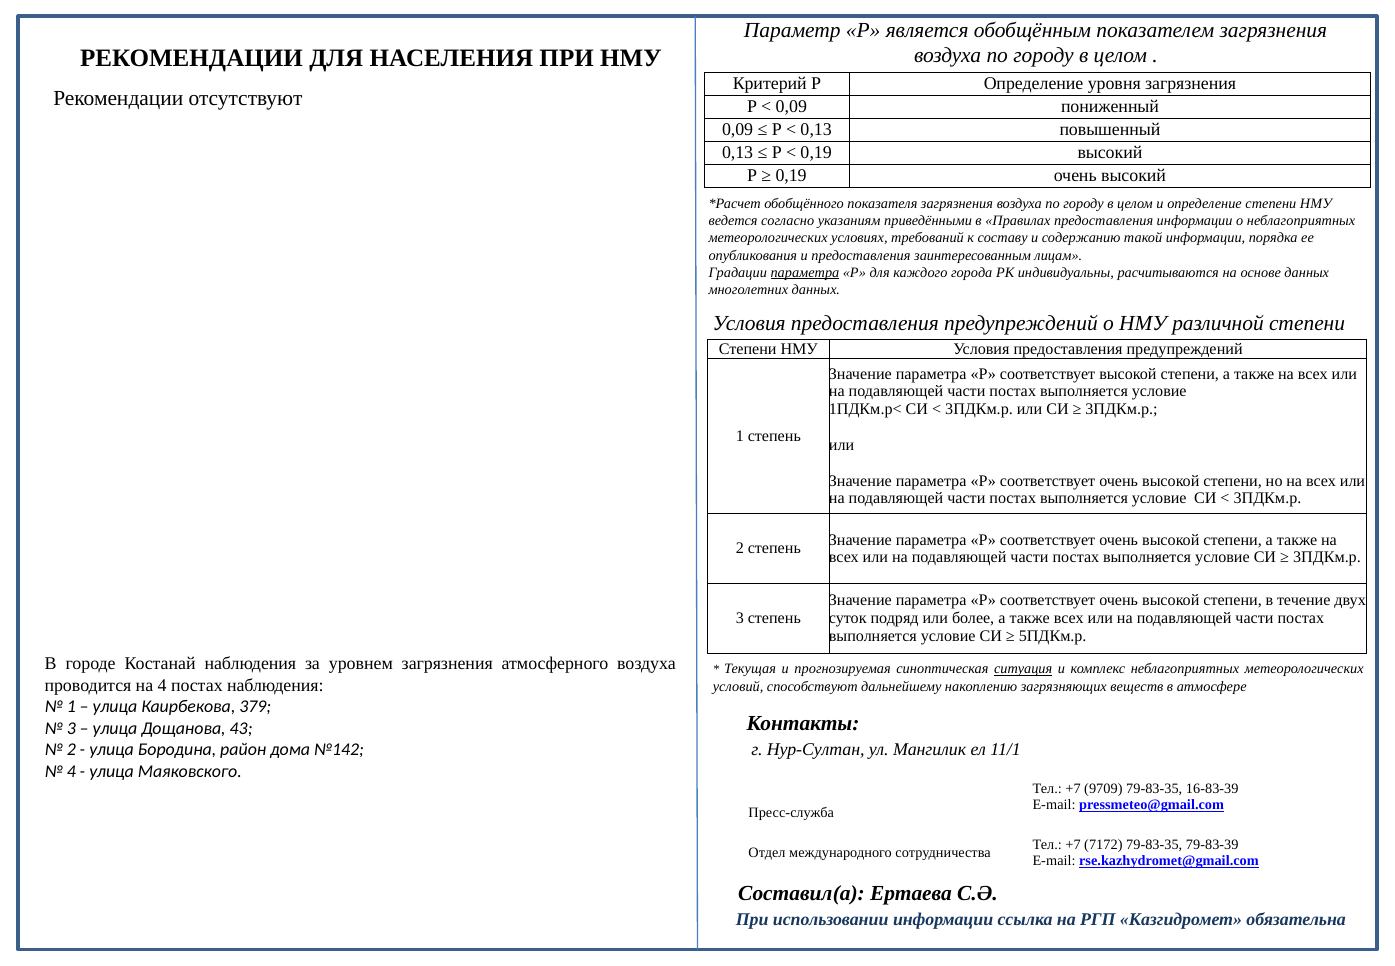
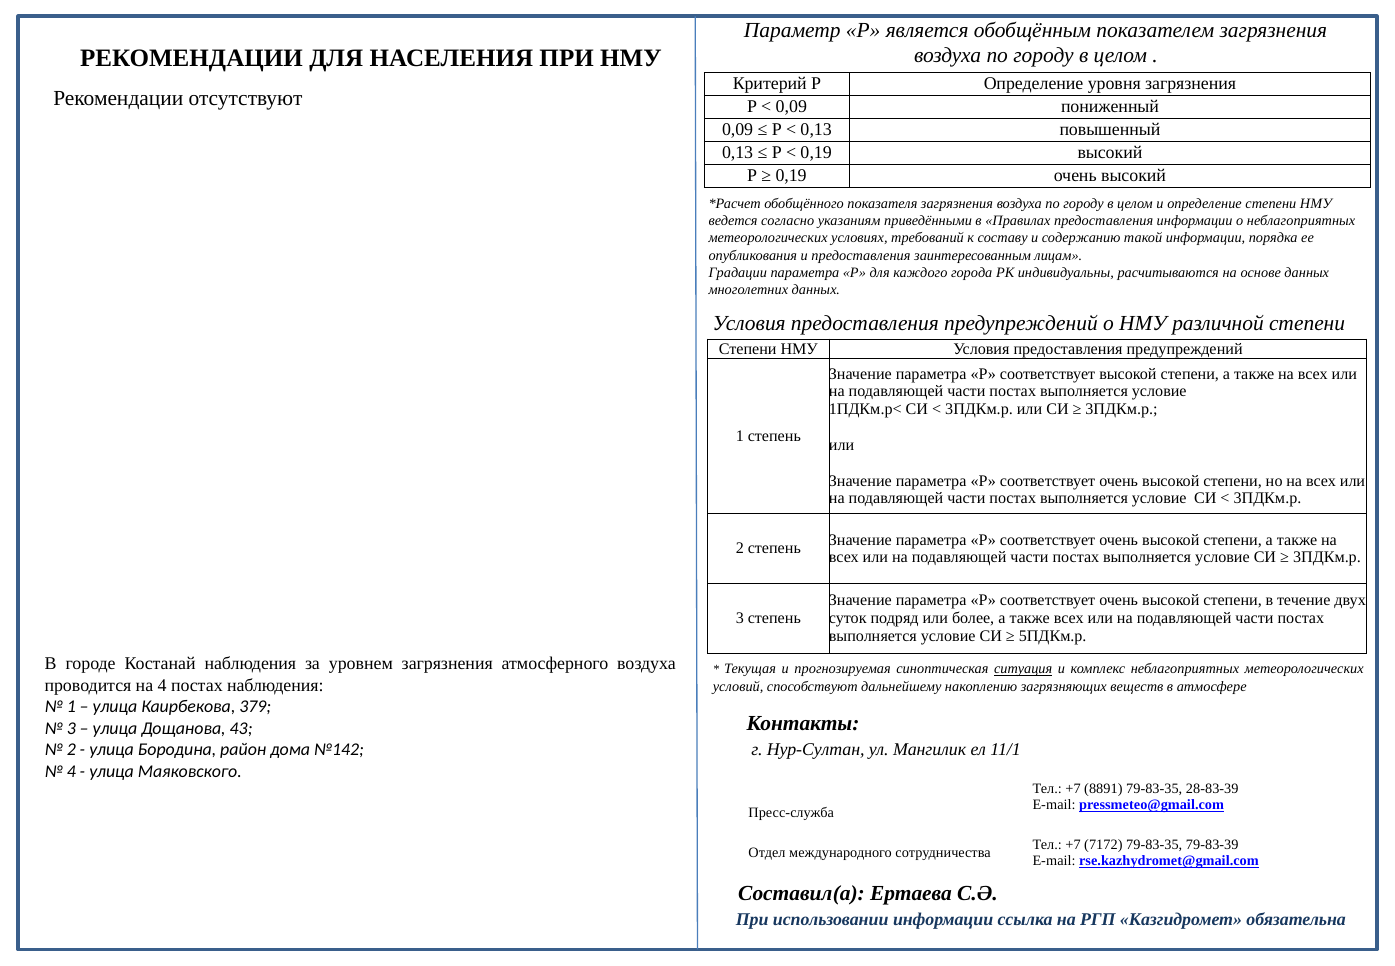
параметра at (805, 272) underline: present -> none
9709: 9709 -> 8891
16-83-39: 16-83-39 -> 28-83-39
